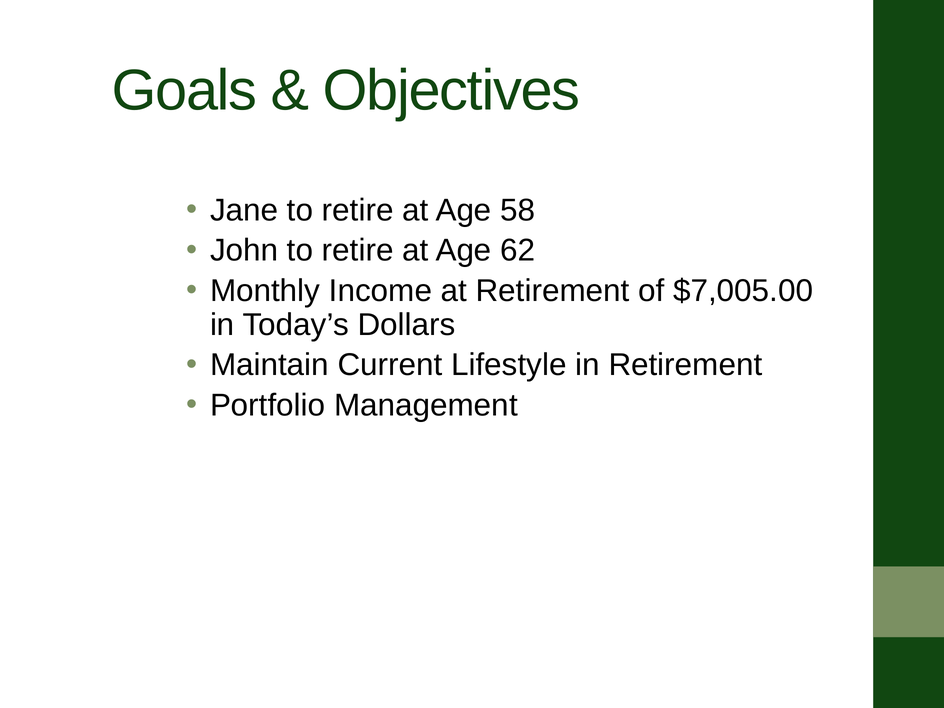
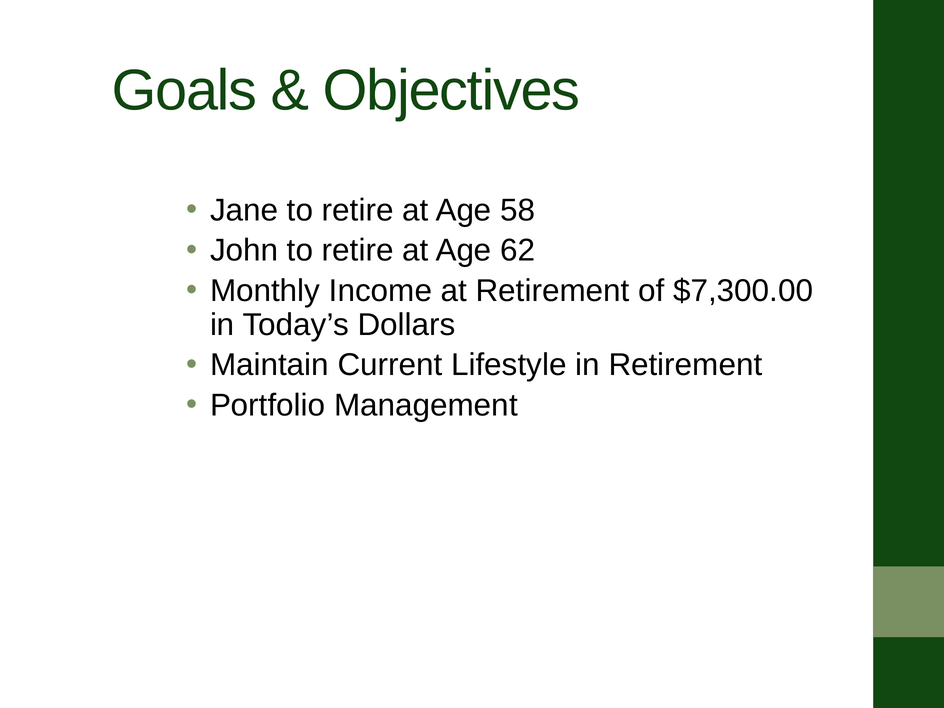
$7,005.00: $7,005.00 -> $7,300.00
